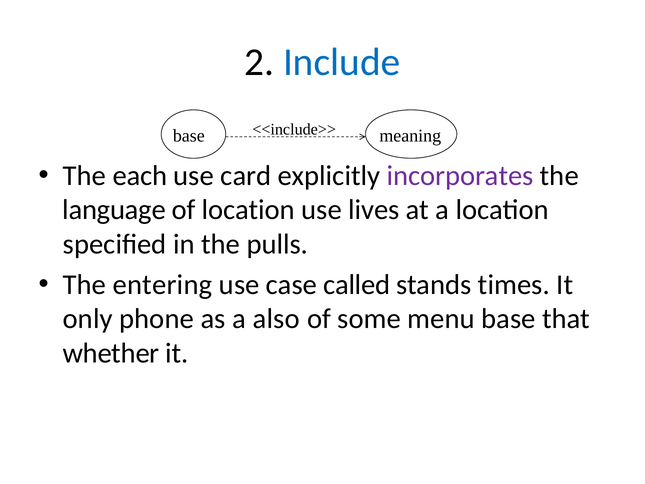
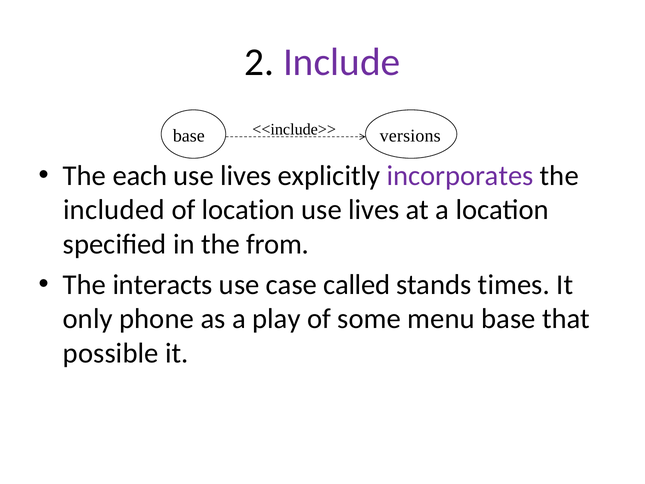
Include colour: blue -> purple
meaning: meaning -> versions
card at (246, 175): card -> lives
language: language -> included
pulls: pulls -> from
entering: entering -> interacts
also: also -> play
whether: whether -> possible
